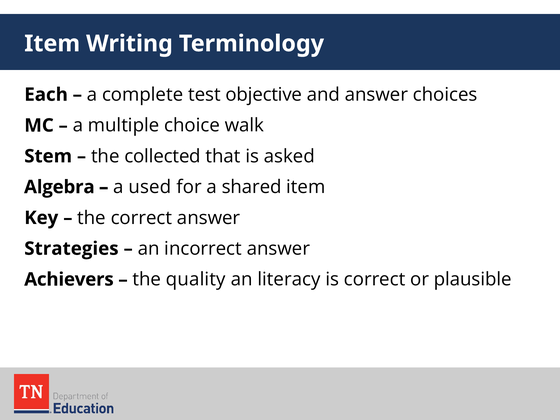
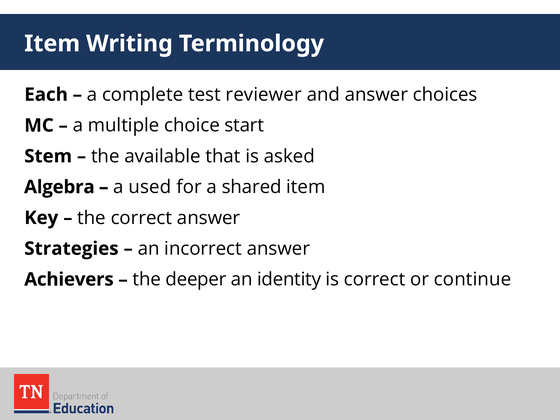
objective: objective -> reviewer
walk: walk -> start
collected: collected -> available
quality: quality -> deeper
literacy: literacy -> identity
plausible: plausible -> continue
